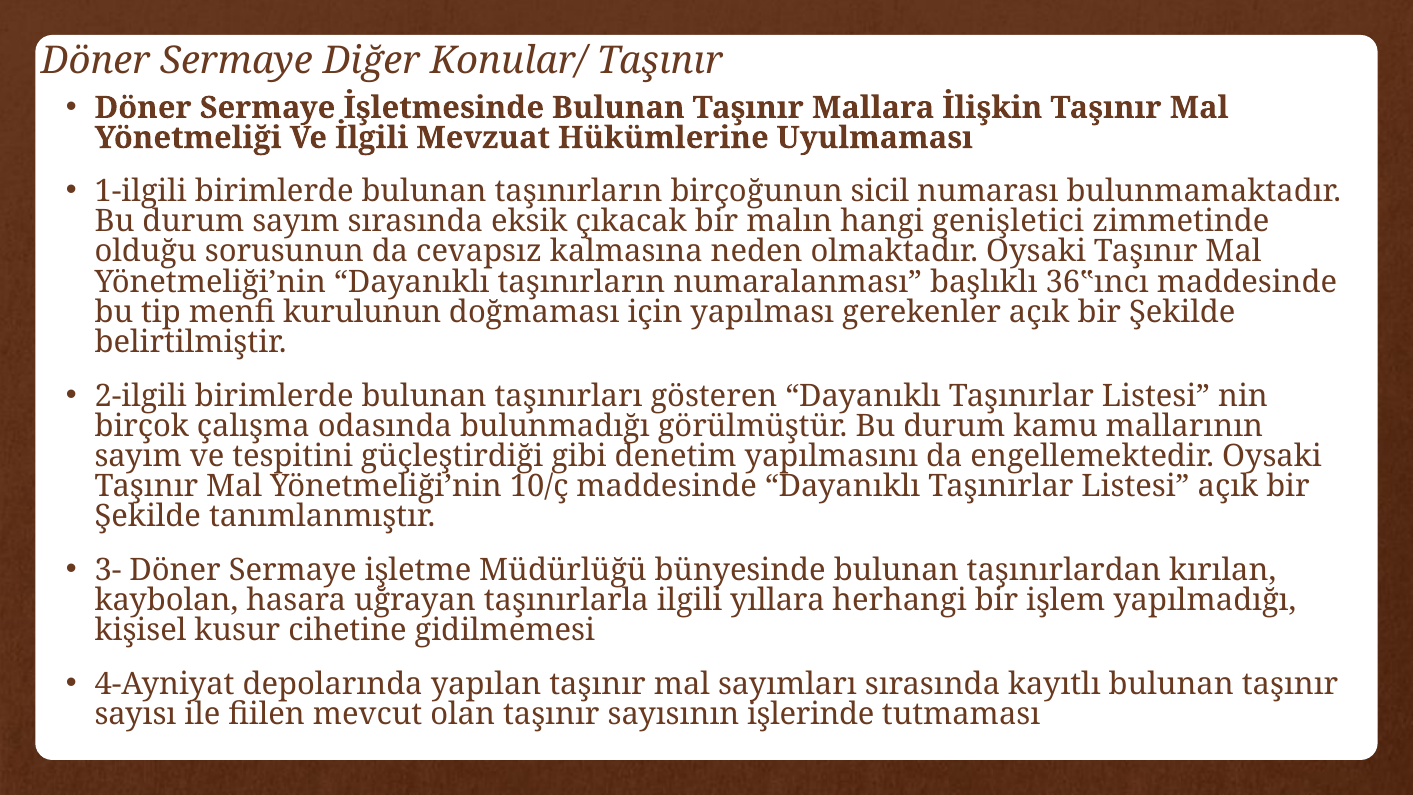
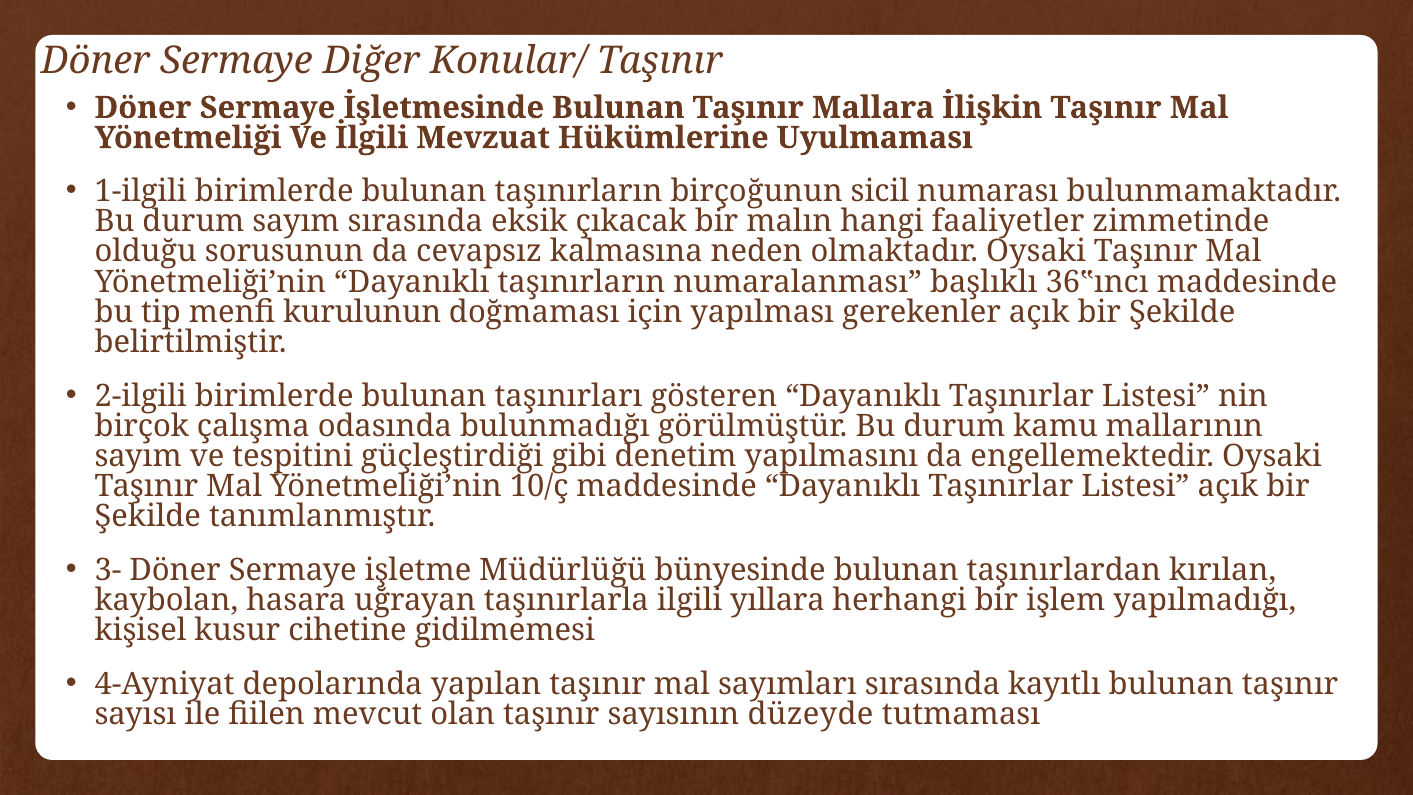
genişletici: genişletici -> faaliyetler
işlerinde: işlerinde -> düzeyde
